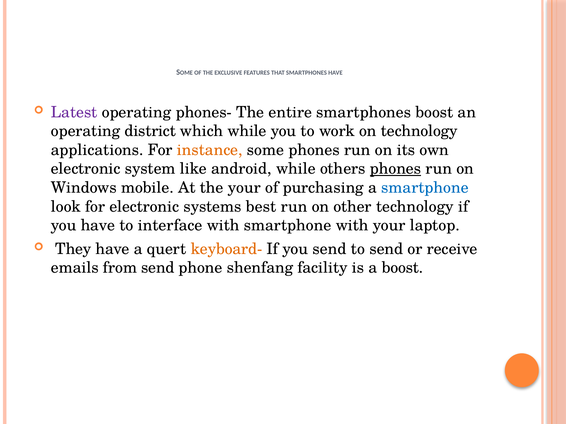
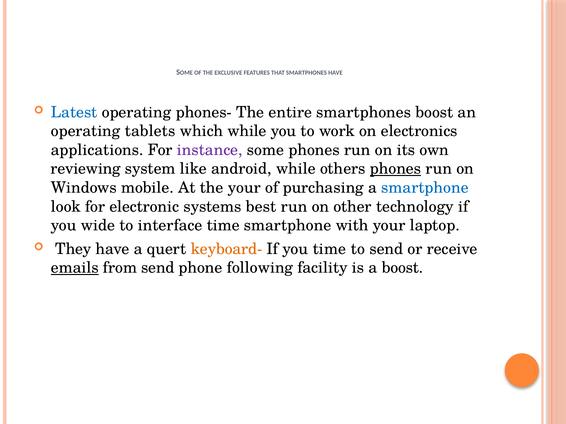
Latest colour: purple -> blue
district: district -> tablets
on technology: technology -> electronics
instance colour: orange -> purple
electronic at (86, 169): electronic -> reviewing
you have: have -> wide
interface with: with -> time
you send: send -> time
emails underline: none -> present
shenfang: shenfang -> following
